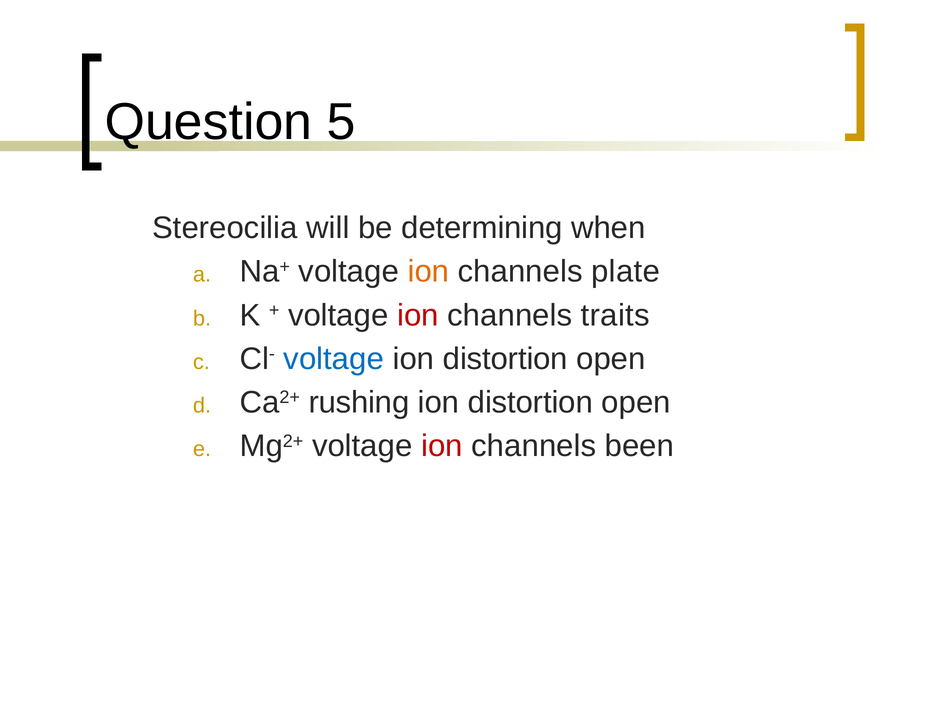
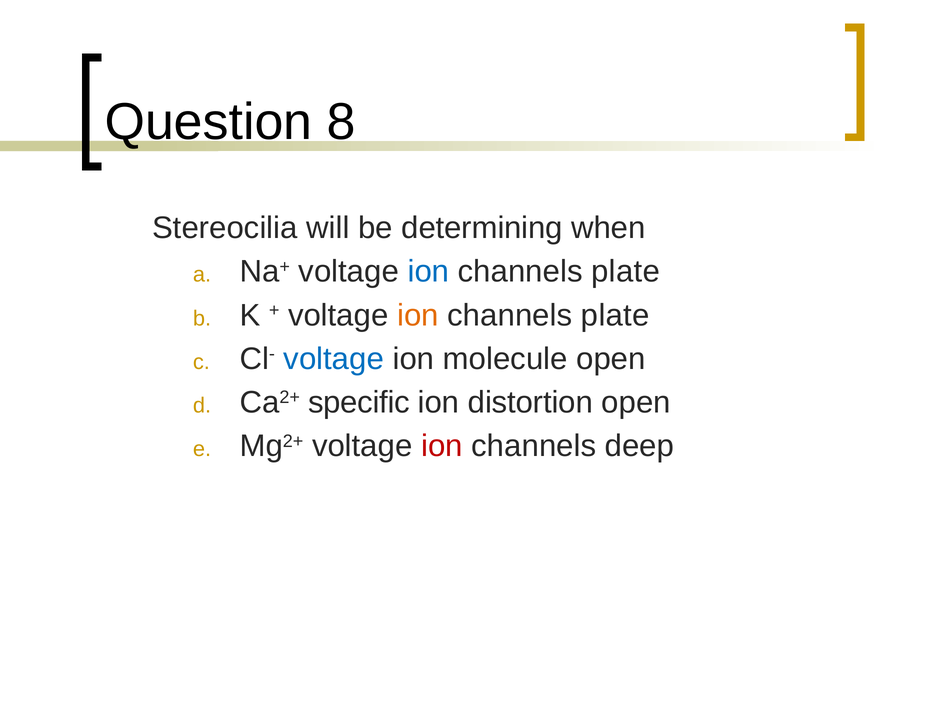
5: 5 -> 8
ion at (428, 272) colour: orange -> blue
ion at (418, 315) colour: red -> orange
traits at (615, 315): traits -> plate
distortion at (505, 359): distortion -> molecule
rushing: rushing -> specific
been: been -> deep
